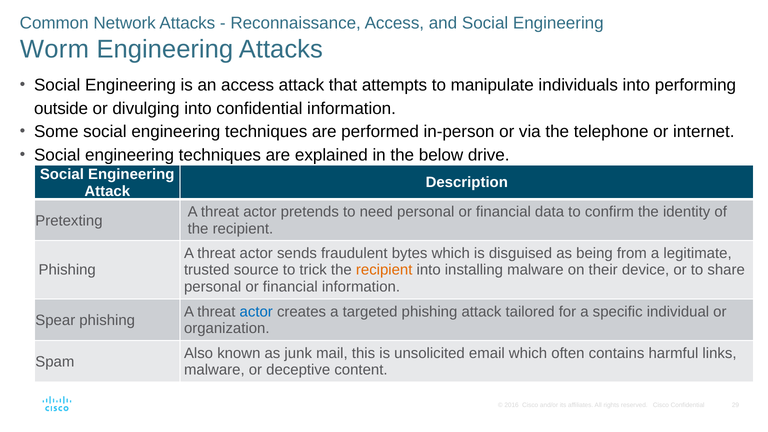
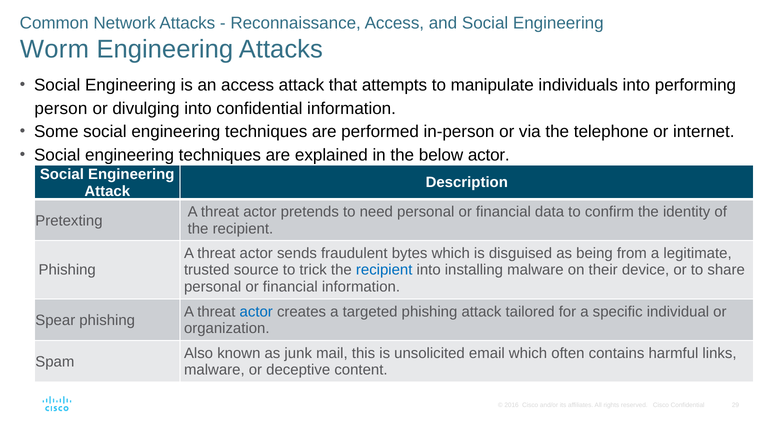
outside: outside -> person
below drive: drive -> actor
recipient at (384, 270) colour: orange -> blue
